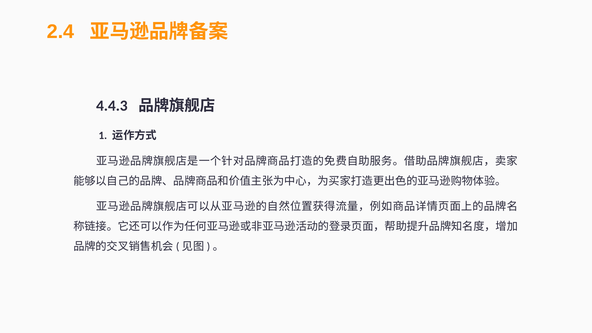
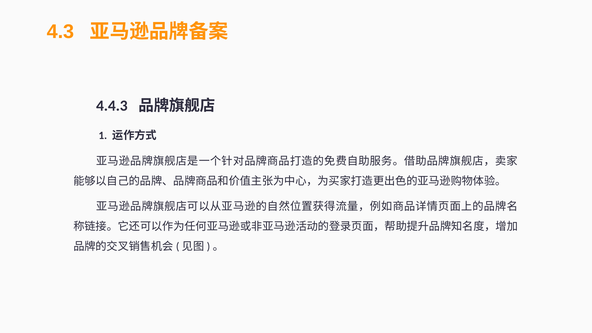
2.4: 2.4 -> 4.3
